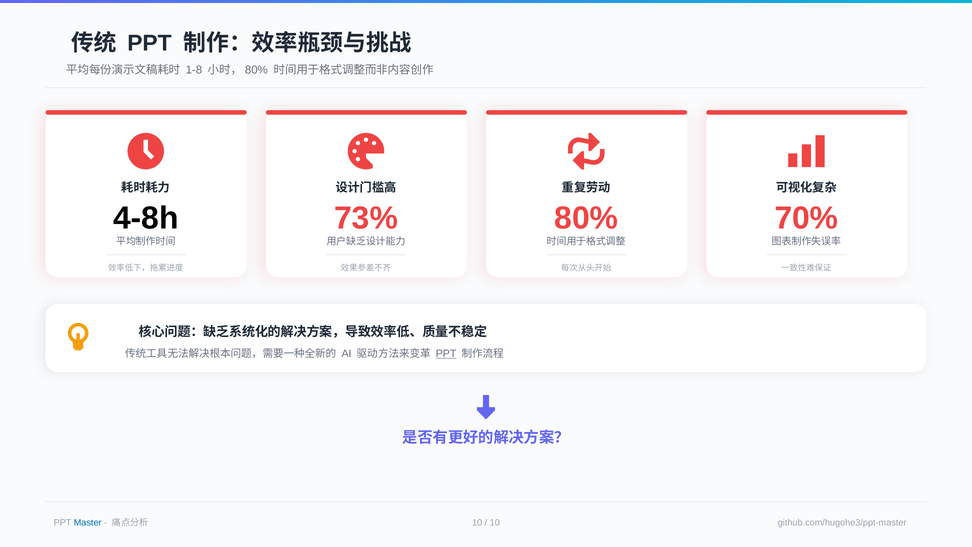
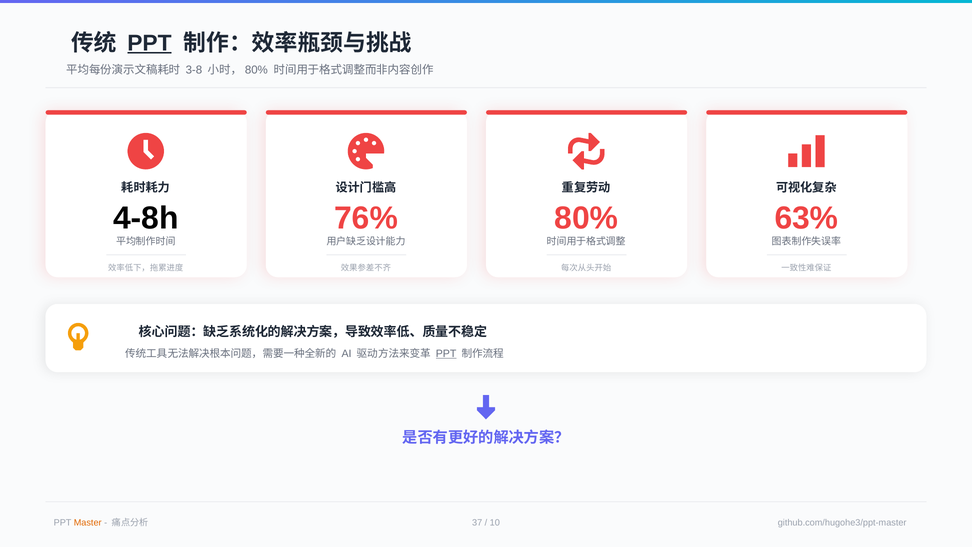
PPT at (149, 43) underline: none -> present
1-8: 1-8 -> 3-8
73%: 73% -> 76%
70%: 70% -> 63%
Master colour: blue -> orange
10 at (477, 522): 10 -> 37
